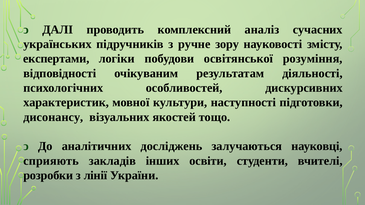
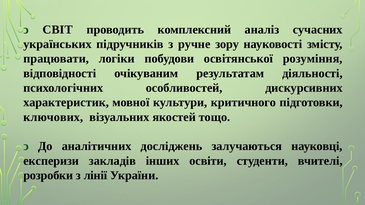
ДАЛІ: ДАЛІ -> СВІТ
експертами: експертами -> працювати
наступності: наступності -> критичного
дисонансу: дисонансу -> ключових
сприяють: сприяють -> експеризи
